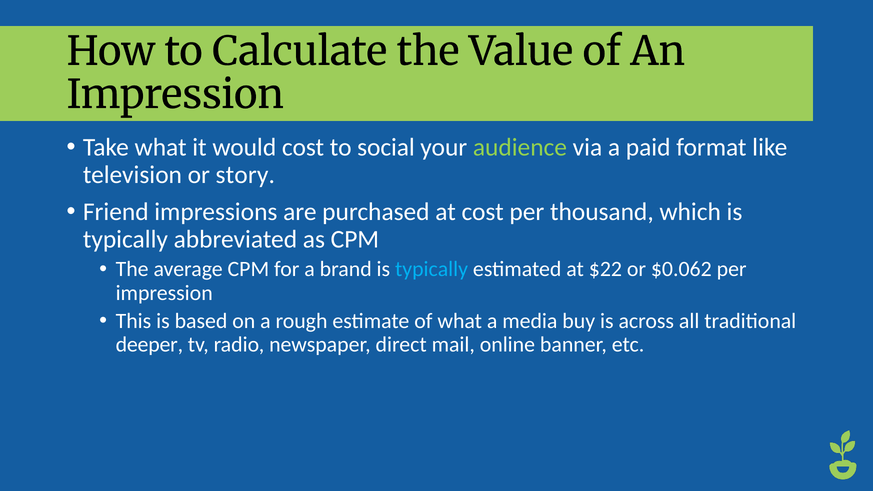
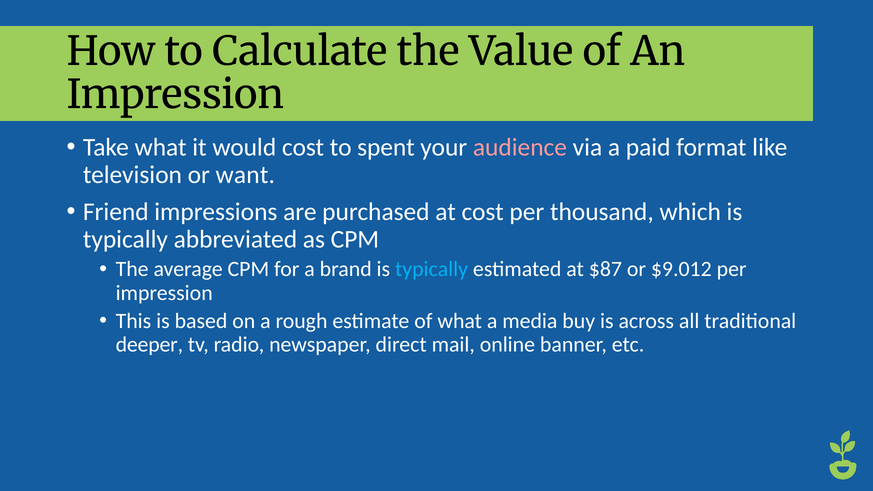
social: social -> spent
audience colour: light green -> pink
story: story -> want
$22: $22 -> $87
$0.062: $0.062 -> $9.012
